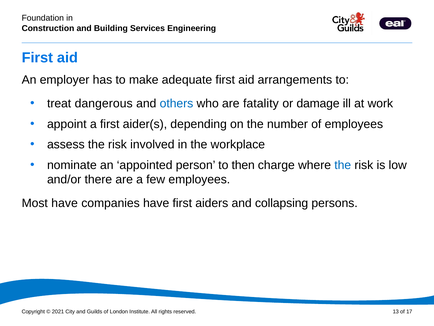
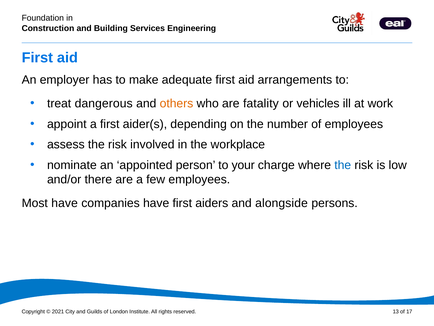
others colour: blue -> orange
damage: damage -> vehicles
then: then -> your
collapsing: collapsing -> alongside
